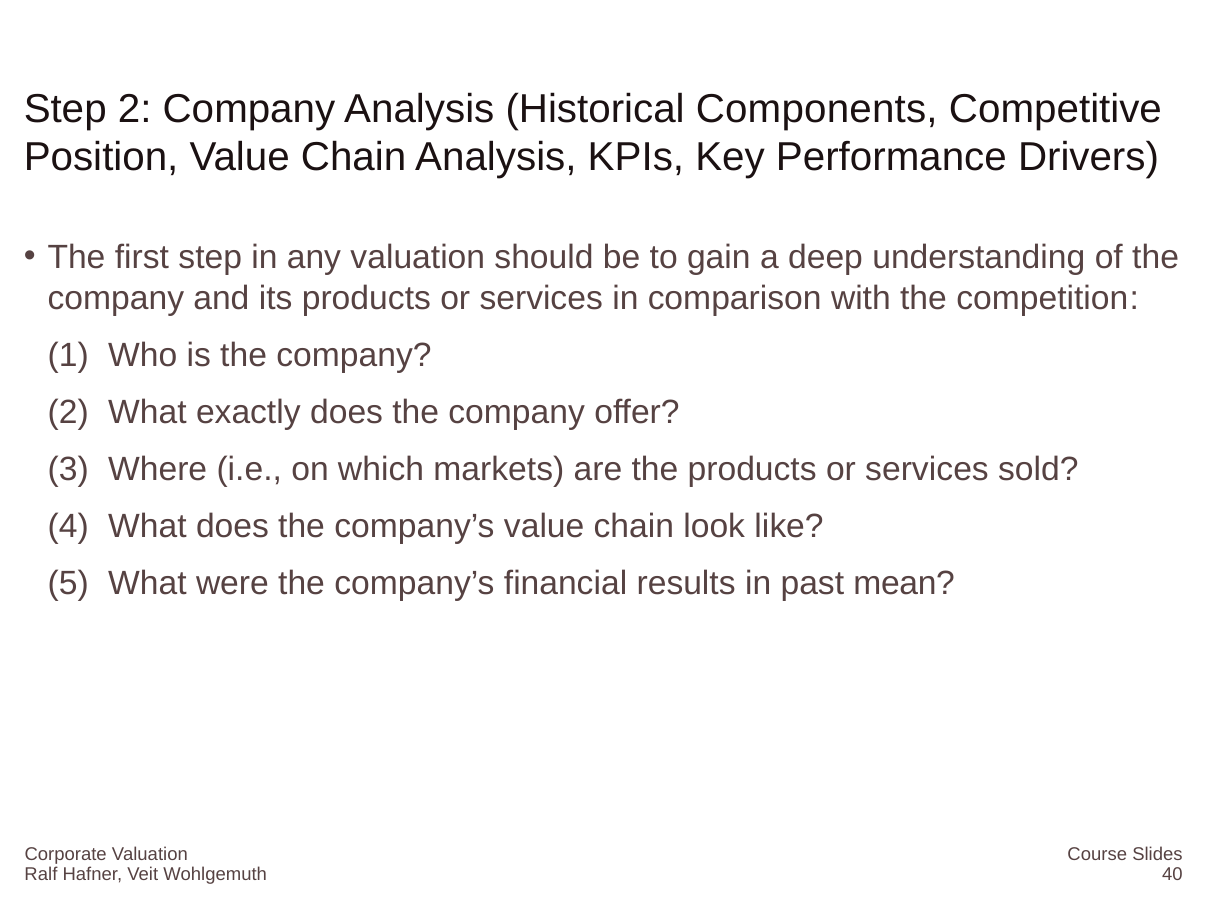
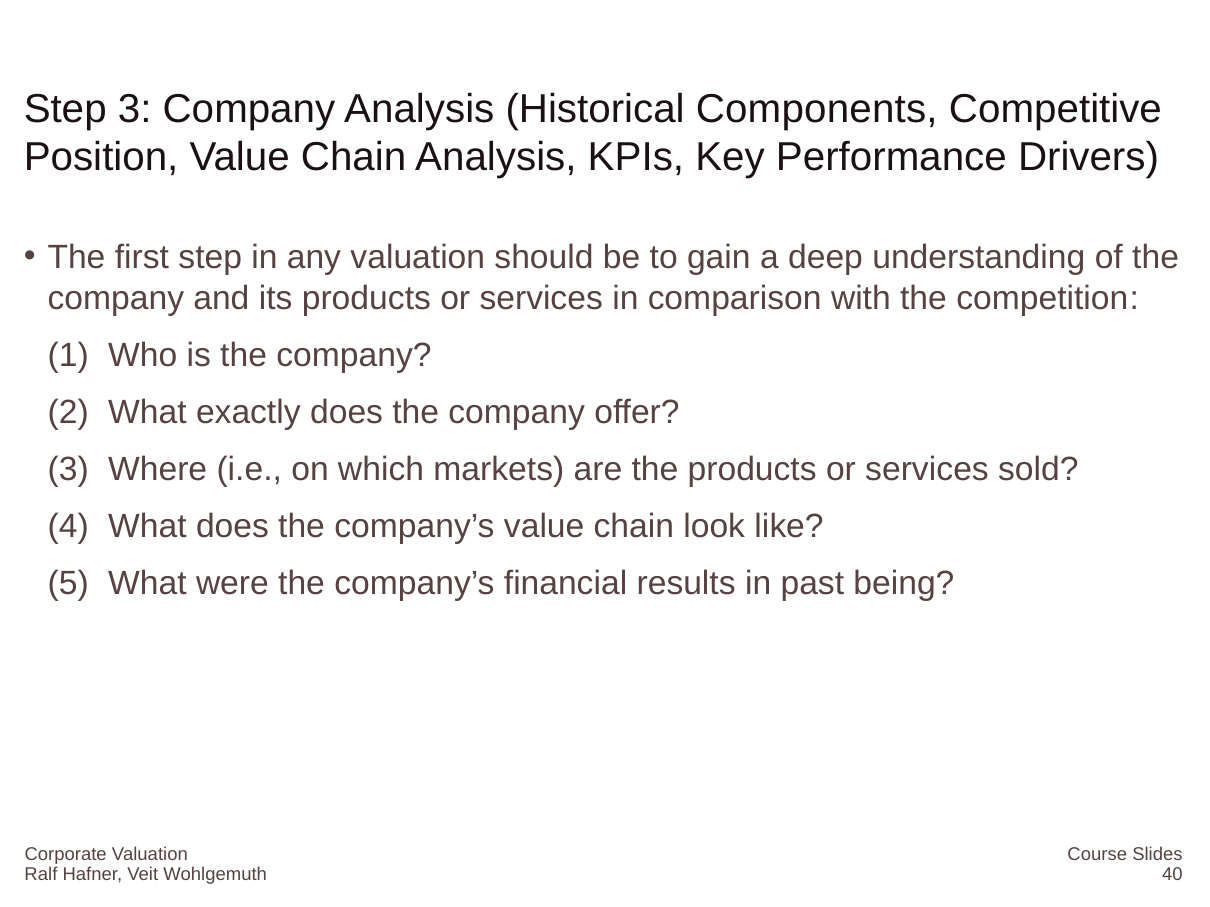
Step 2: 2 -> 3
mean: mean -> being
